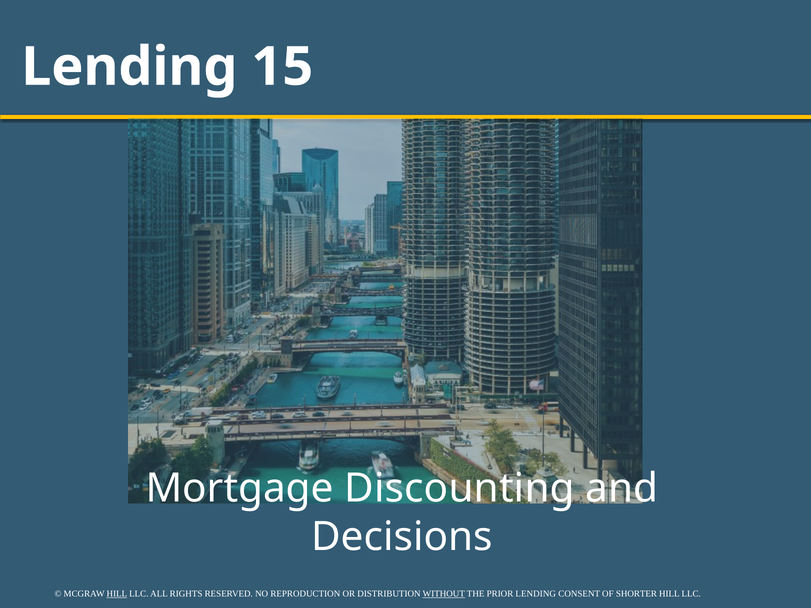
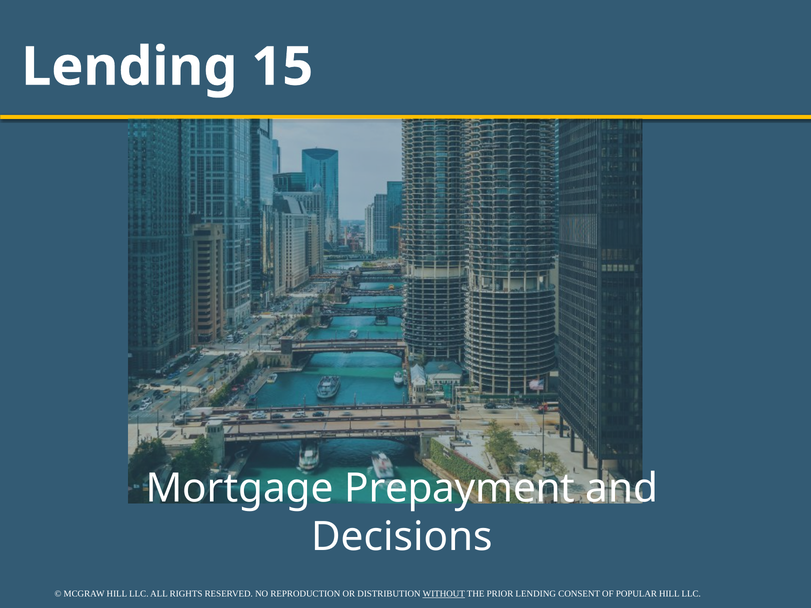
Discounting: Discounting -> Prepayment
HILL at (117, 594) underline: present -> none
SHORTER: SHORTER -> POPULAR
